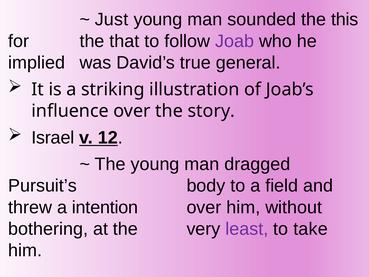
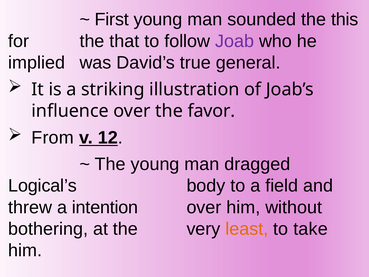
Just: Just -> First
story: story -> favor
Israel: Israel -> From
Pursuit’s: Pursuit’s -> Logical’s
least colour: purple -> orange
